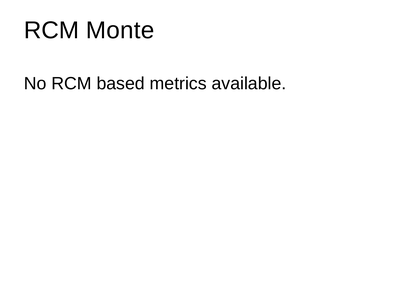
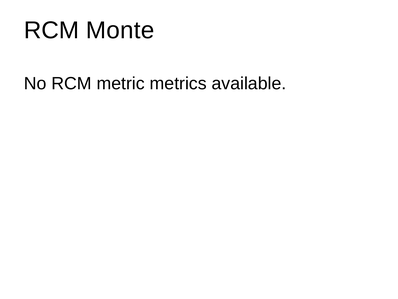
based: based -> metric
